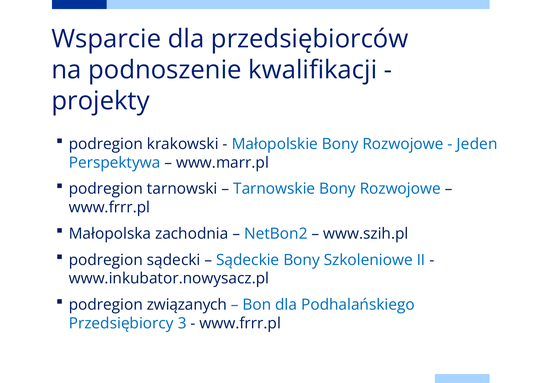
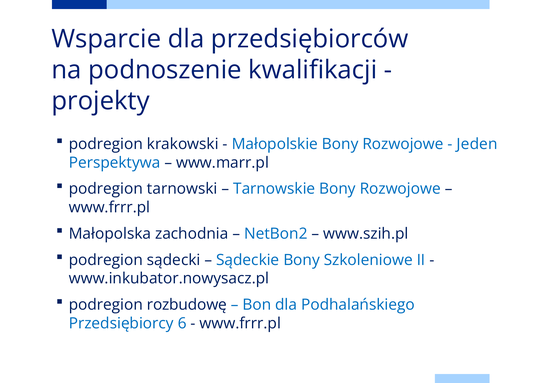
związanych: związanych -> rozbudowę
3: 3 -> 6
